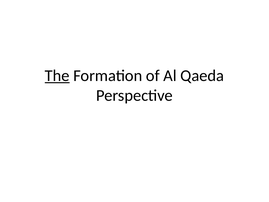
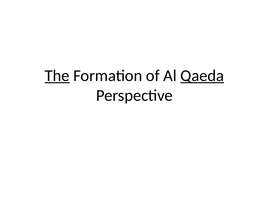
Qaeda underline: none -> present
